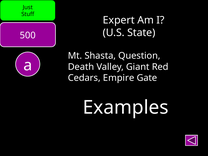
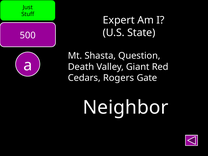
Empire: Empire -> Rogers
Examples: Examples -> Neighbor
